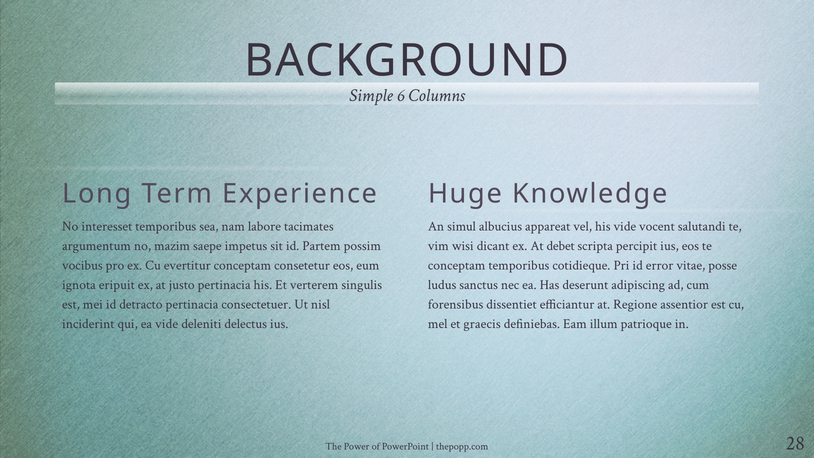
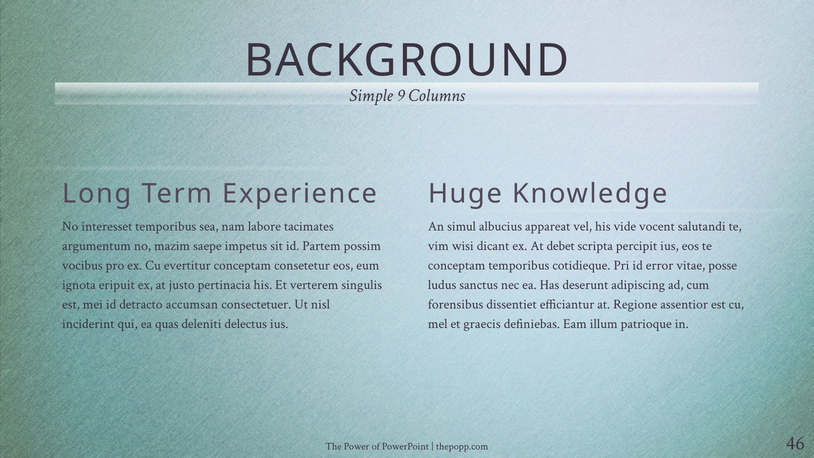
6: 6 -> 9
detracto pertinacia: pertinacia -> accumsan
ea vide: vide -> quas
28: 28 -> 46
